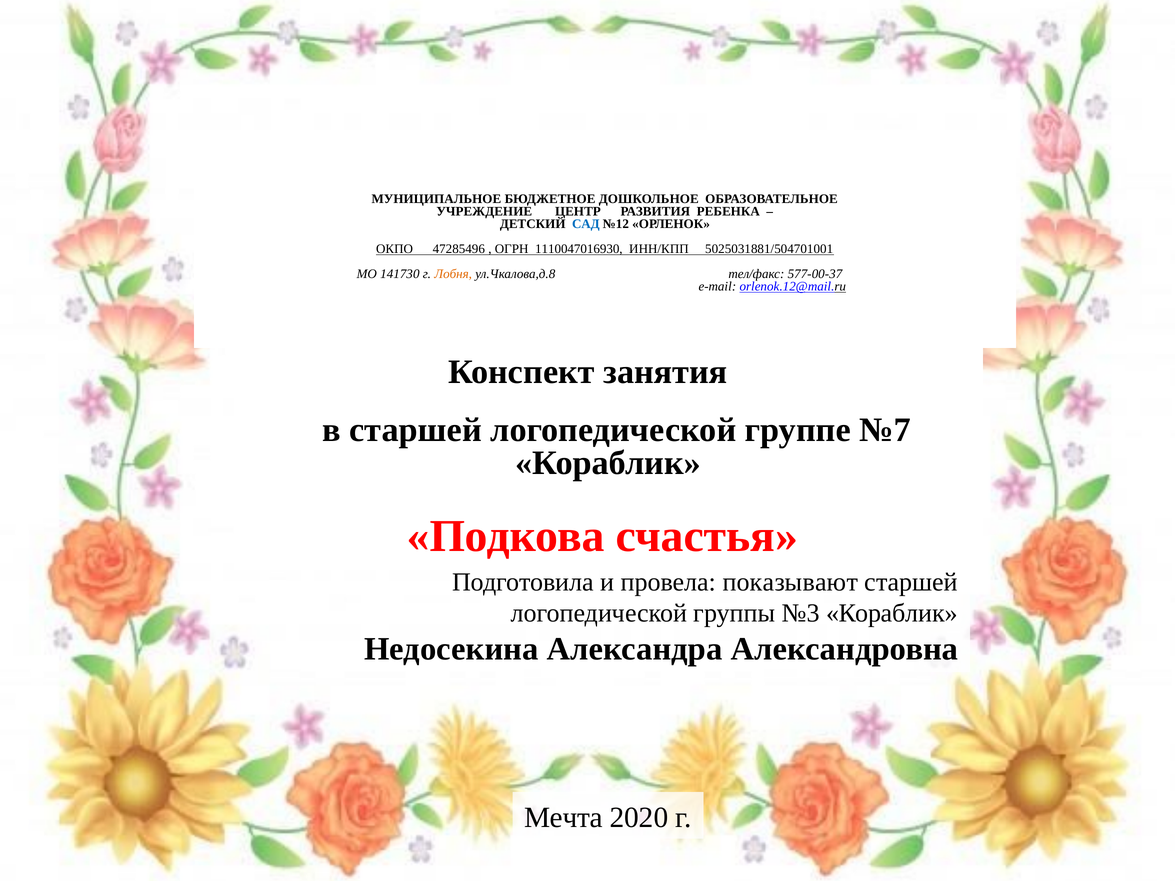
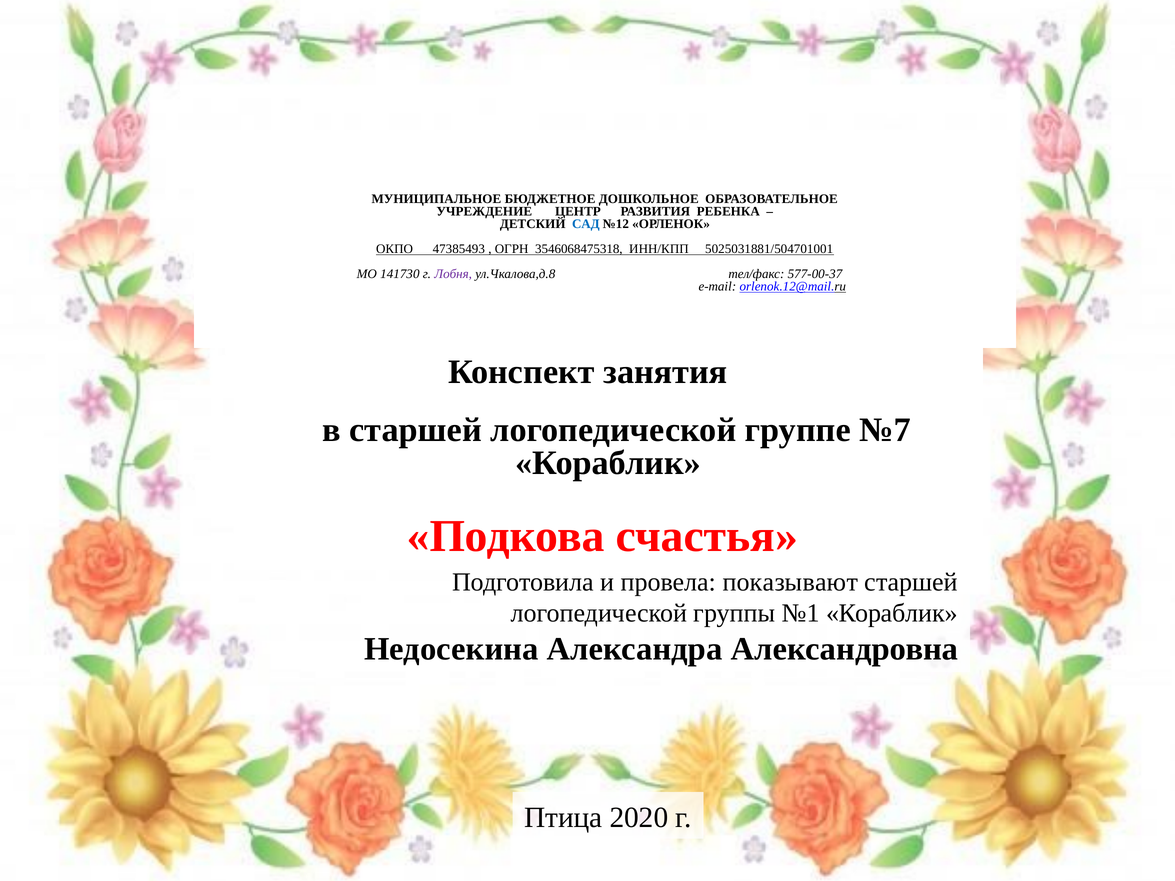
47285496: 47285496 -> 47385493
1110047016930: 1110047016930 -> 3546068475318
Лобня colour: orange -> purple
№3: №3 -> №1
Мечта: Мечта -> Птица
